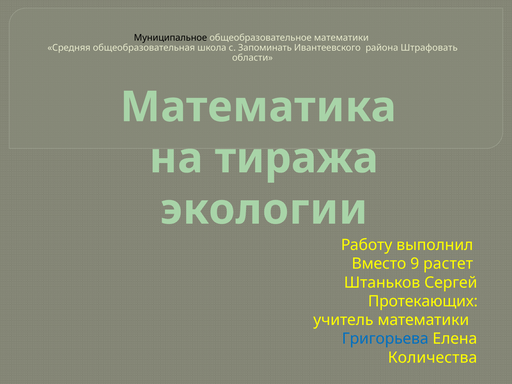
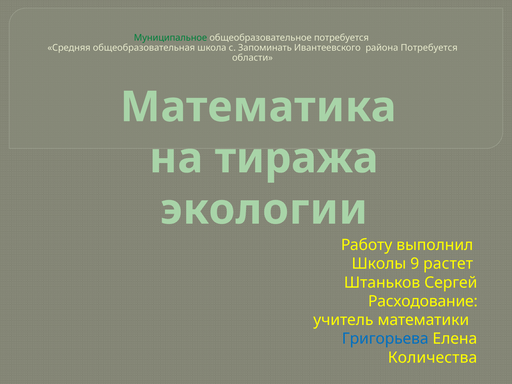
Муниципальное colour: black -> green
общеобразовательное математики: математики -> потребуется
района Штрафовать: Штрафовать -> Потребуется
Вместо: Вместо -> Школы
Протекающих: Протекающих -> Расходование
